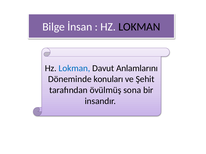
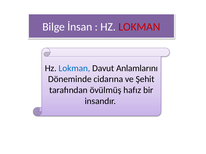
LOKMAN at (139, 27) colour: black -> red
konuları: konuları -> cidarına
sona: sona -> hafız
